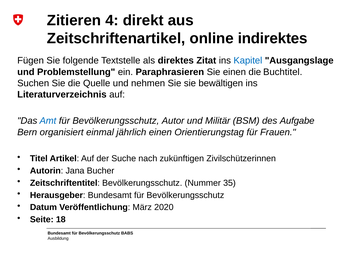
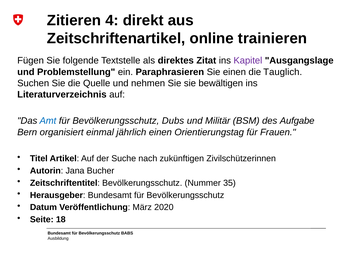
indirektes: indirektes -> trainieren
Kapitel colour: blue -> purple
Buchtitel: Buchtitel -> Tauglich
Autor: Autor -> Dubs
